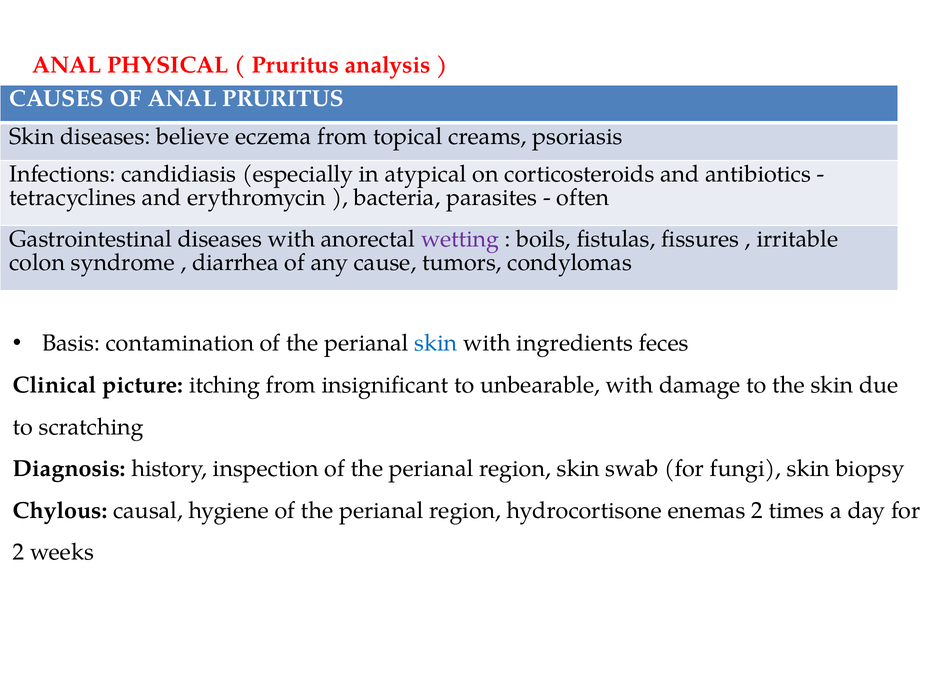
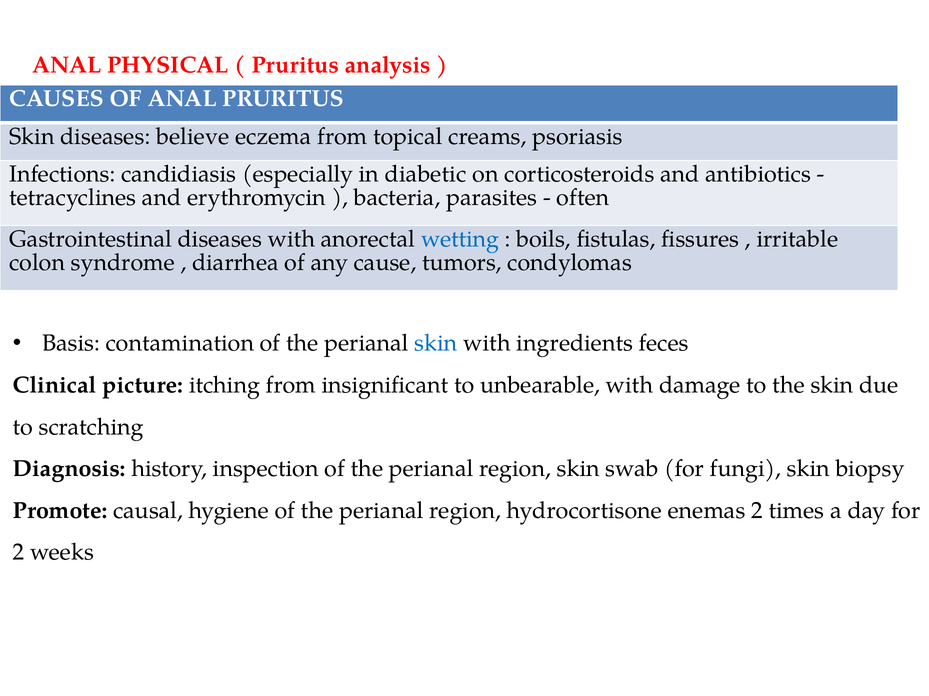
atypical: atypical -> diabetic
wetting colour: purple -> blue
Chylous: Chylous -> Promote
